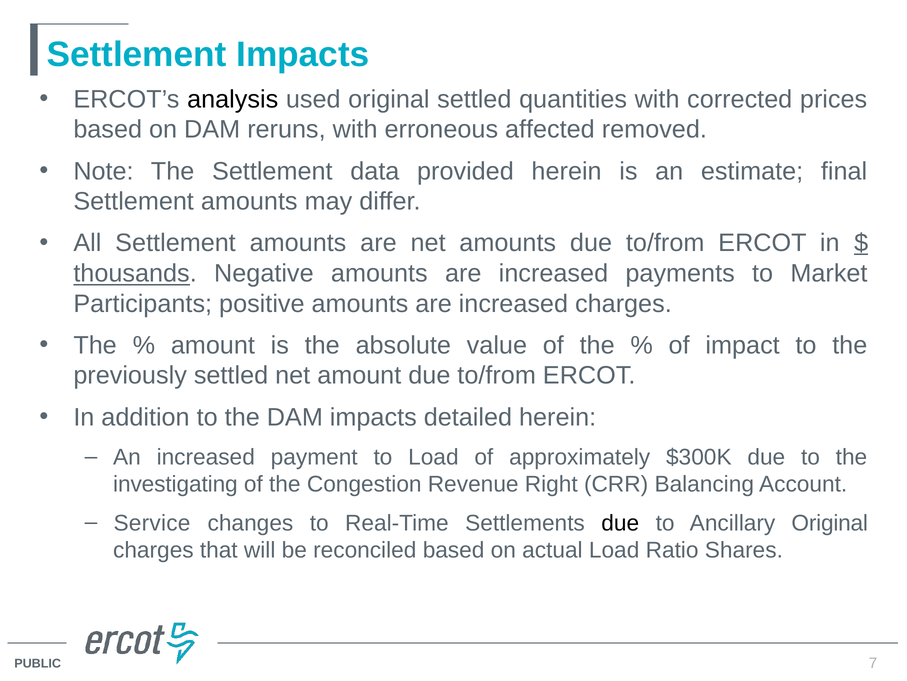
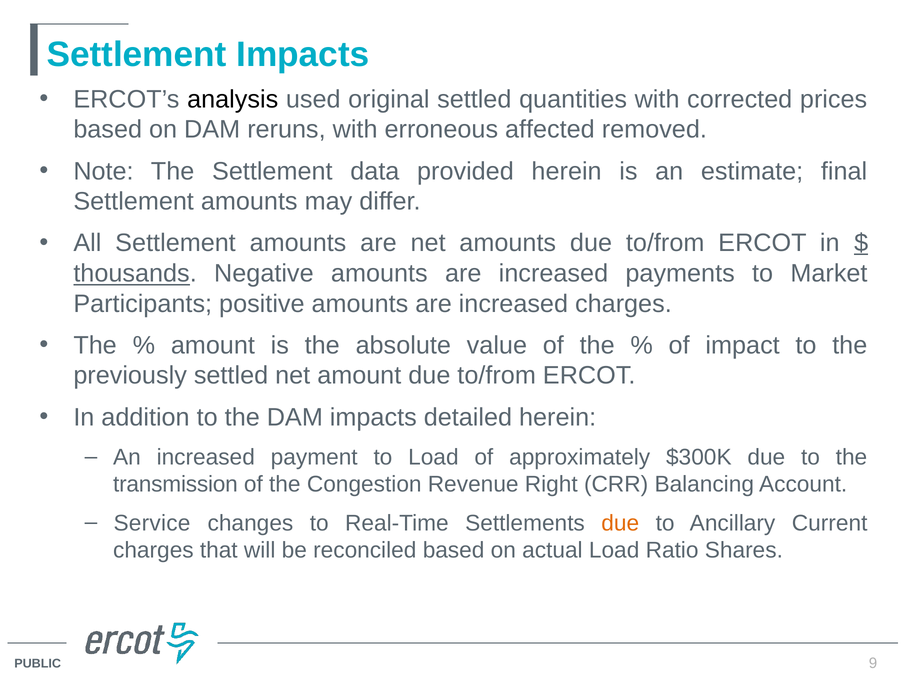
investigating: investigating -> transmission
due at (620, 523) colour: black -> orange
Ancillary Original: Original -> Current
7: 7 -> 9
